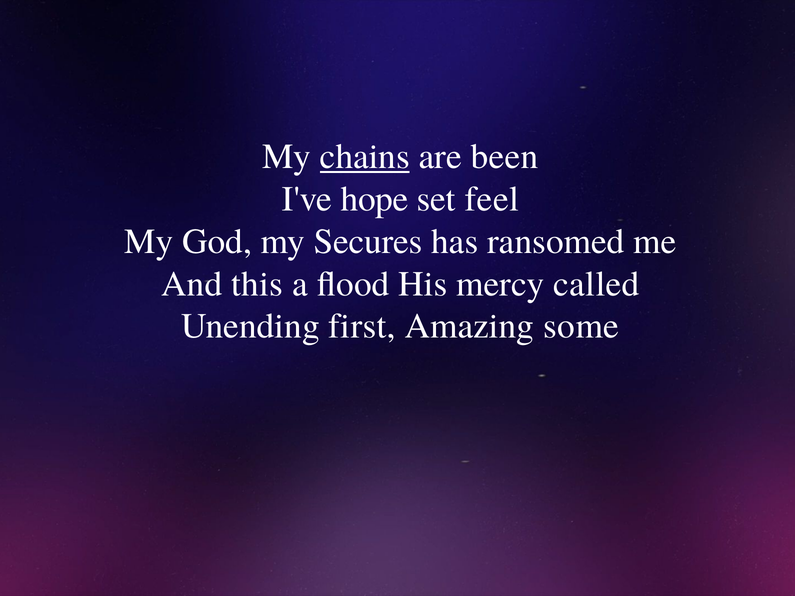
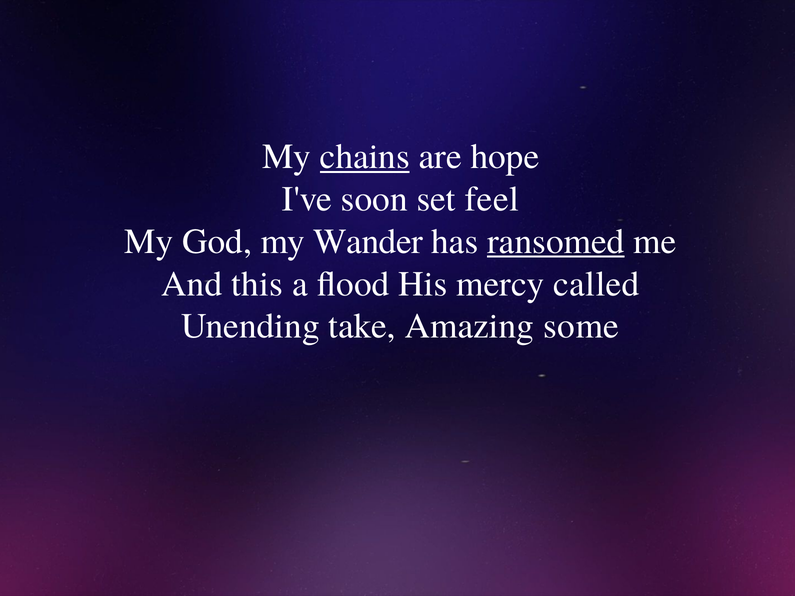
been: been -> hope
hope: hope -> soon
Secures: Secures -> Wander
ransomed underline: none -> present
first: first -> take
